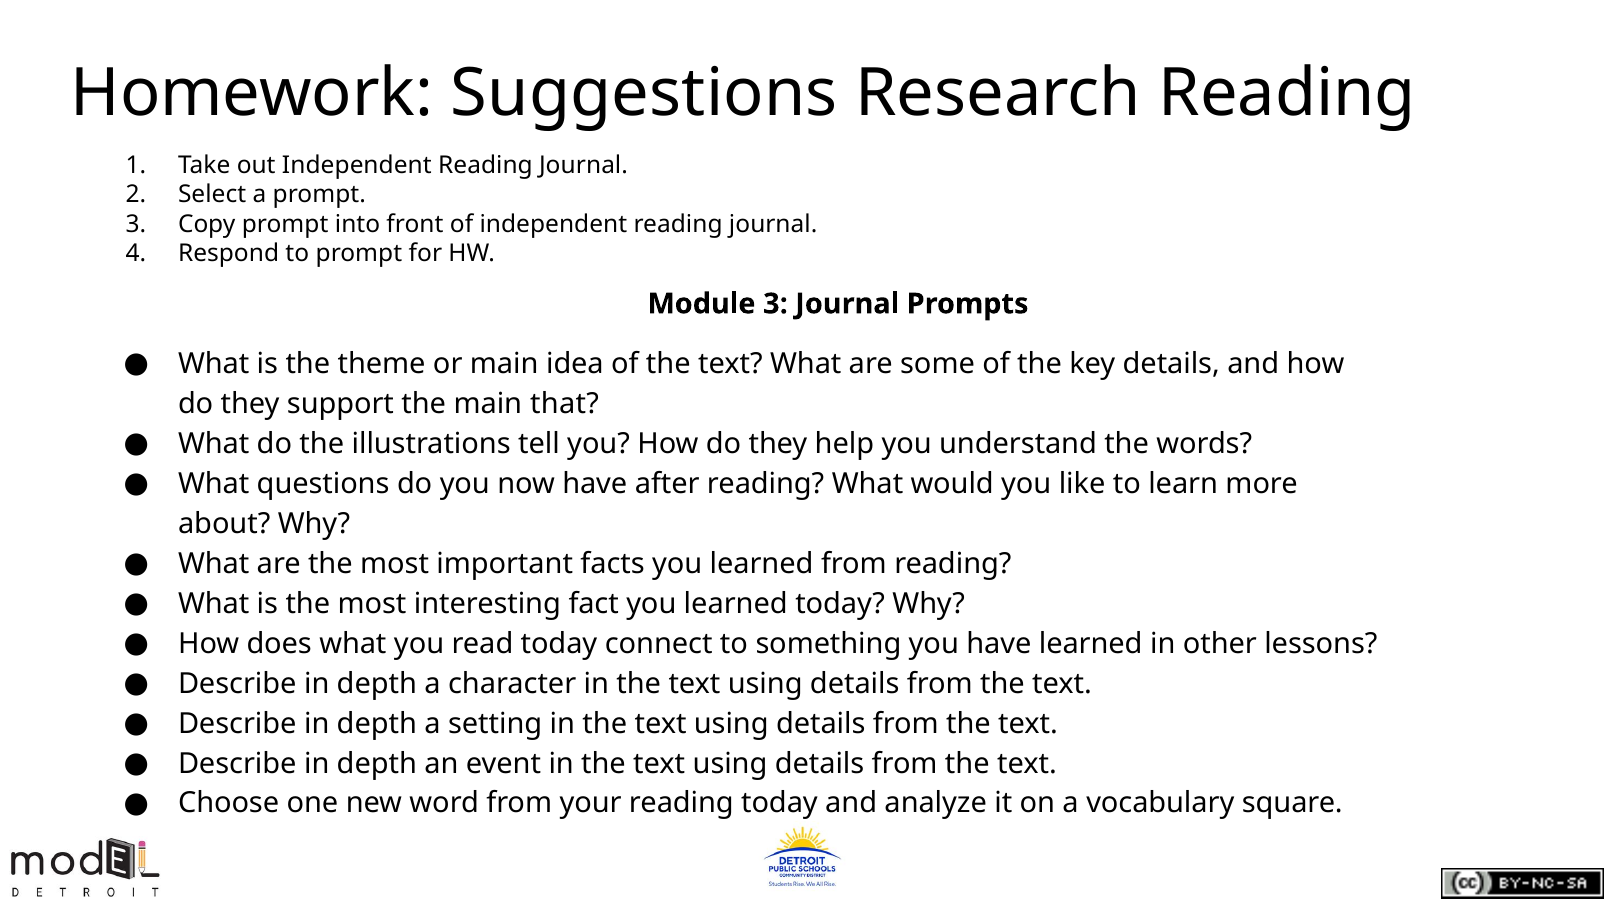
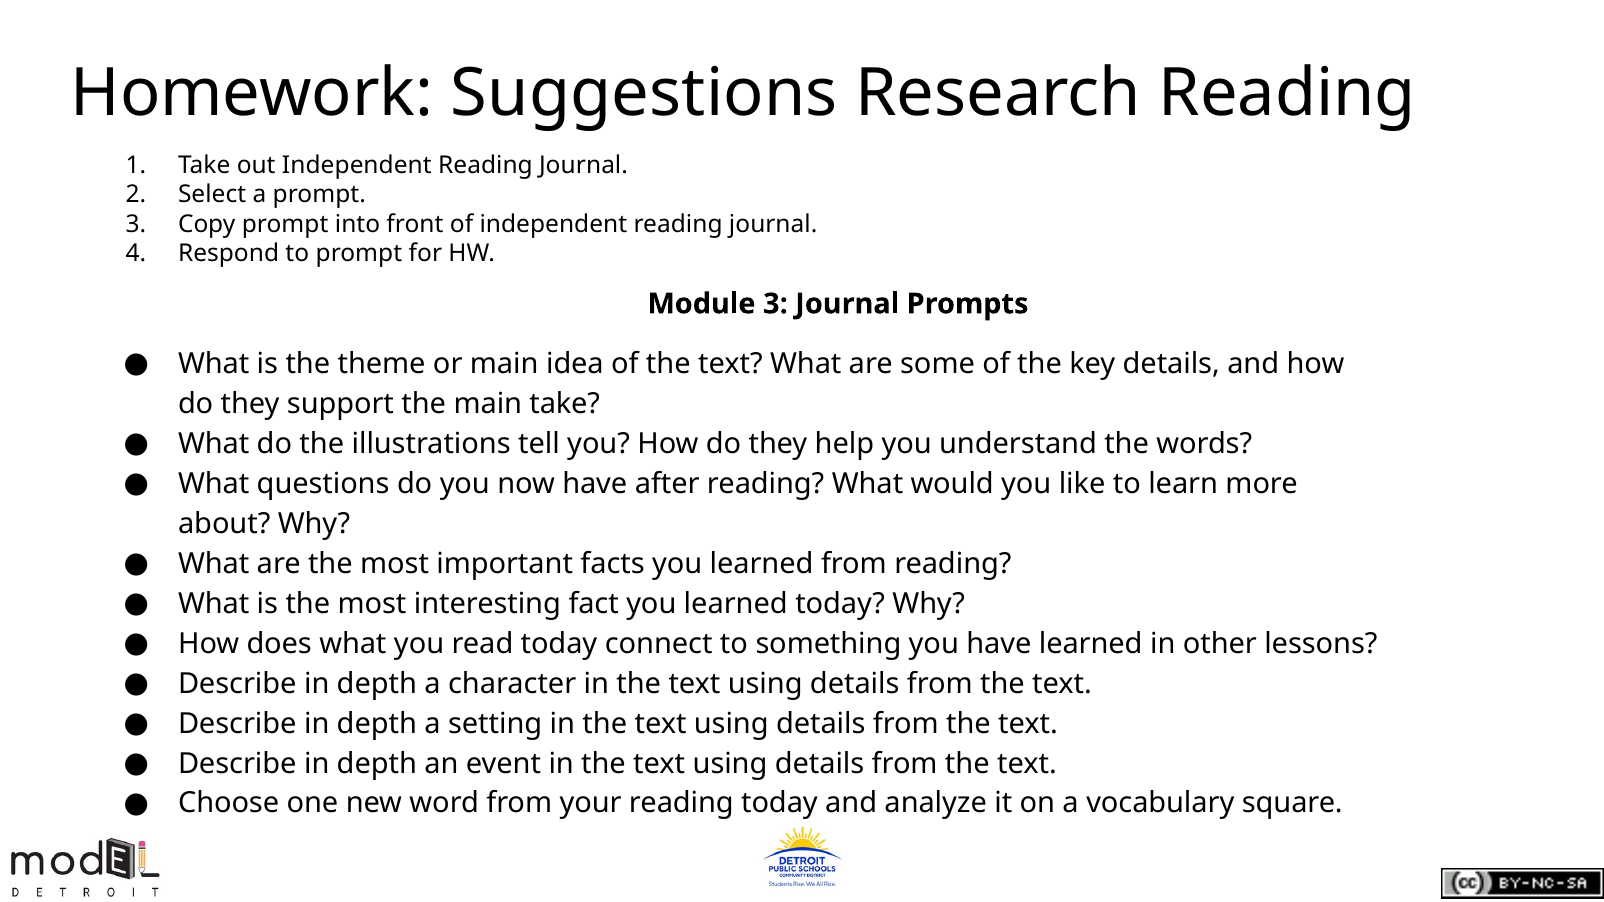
main that: that -> take
